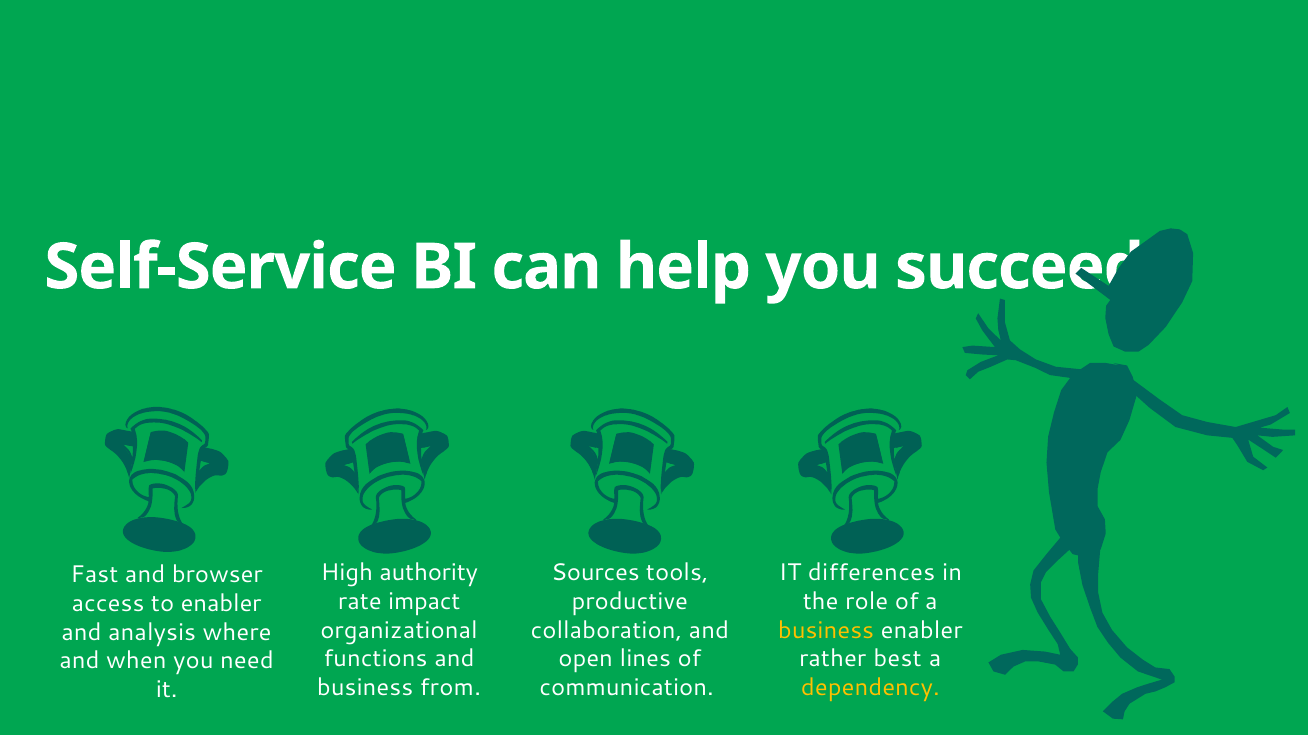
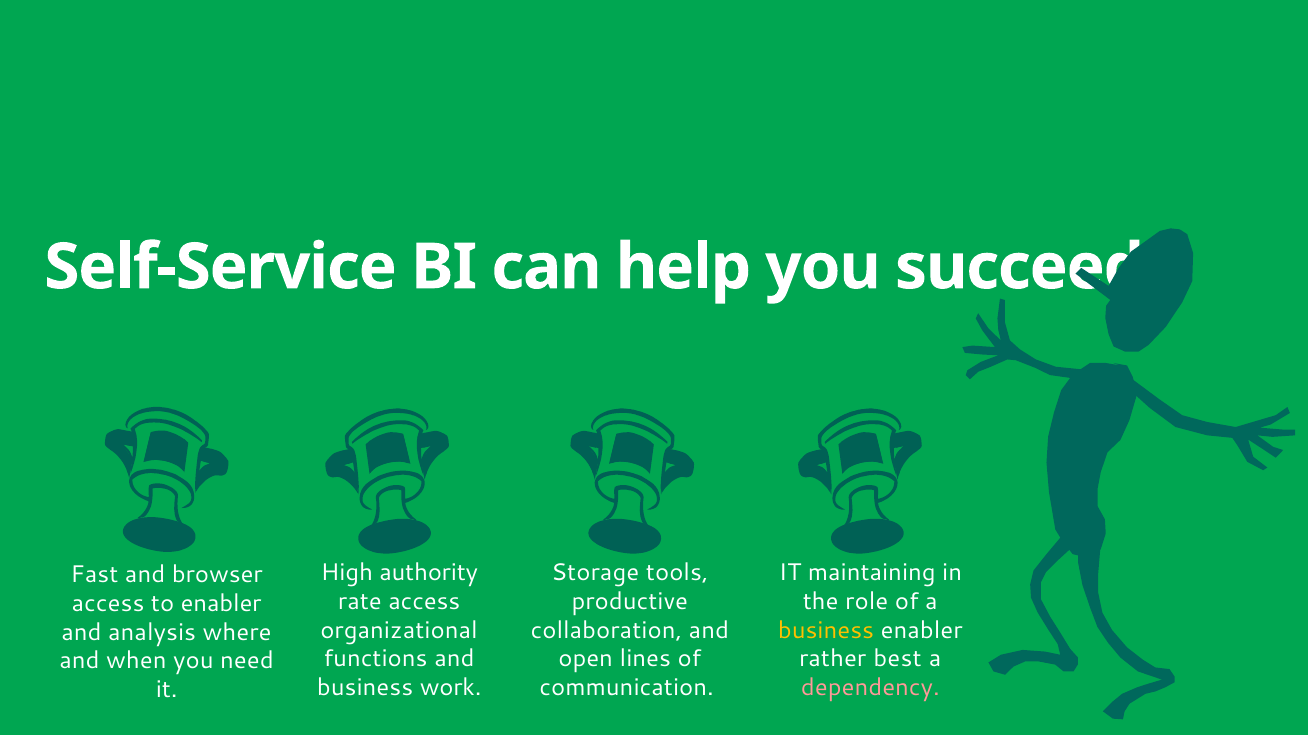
Sources: Sources -> Storage
differences: differences -> maintaining
rate impact: impact -> access
from: from -> work
dependency colour: yellow -> pink
